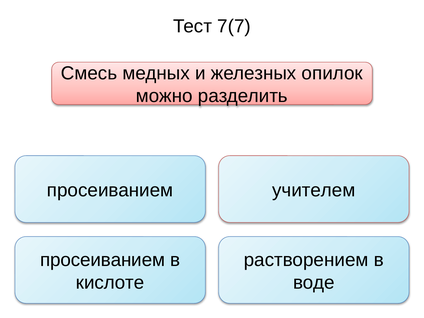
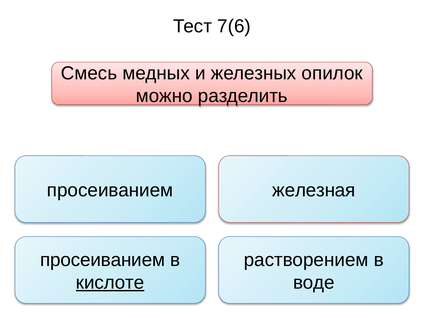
7(7: 7(7 -> 7(6
учителем: учителем -> железная
кислоте underline: none -> present
